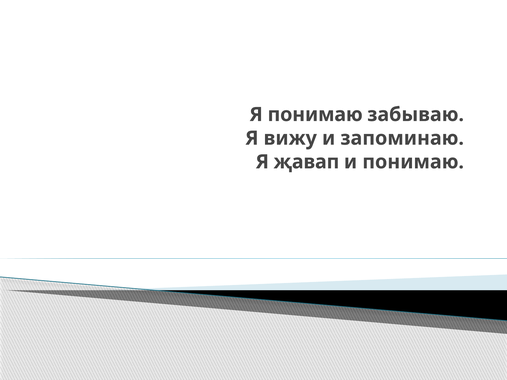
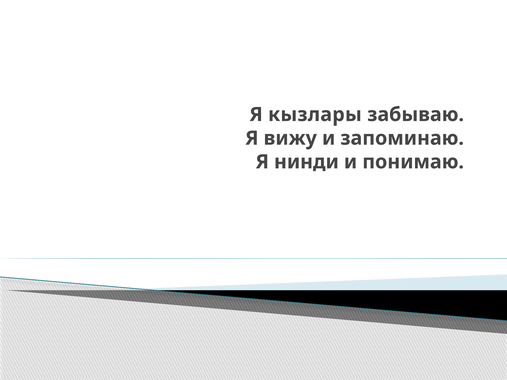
Я понимаю: понимаю -> кызлары
җавап: җавап -> нинди
